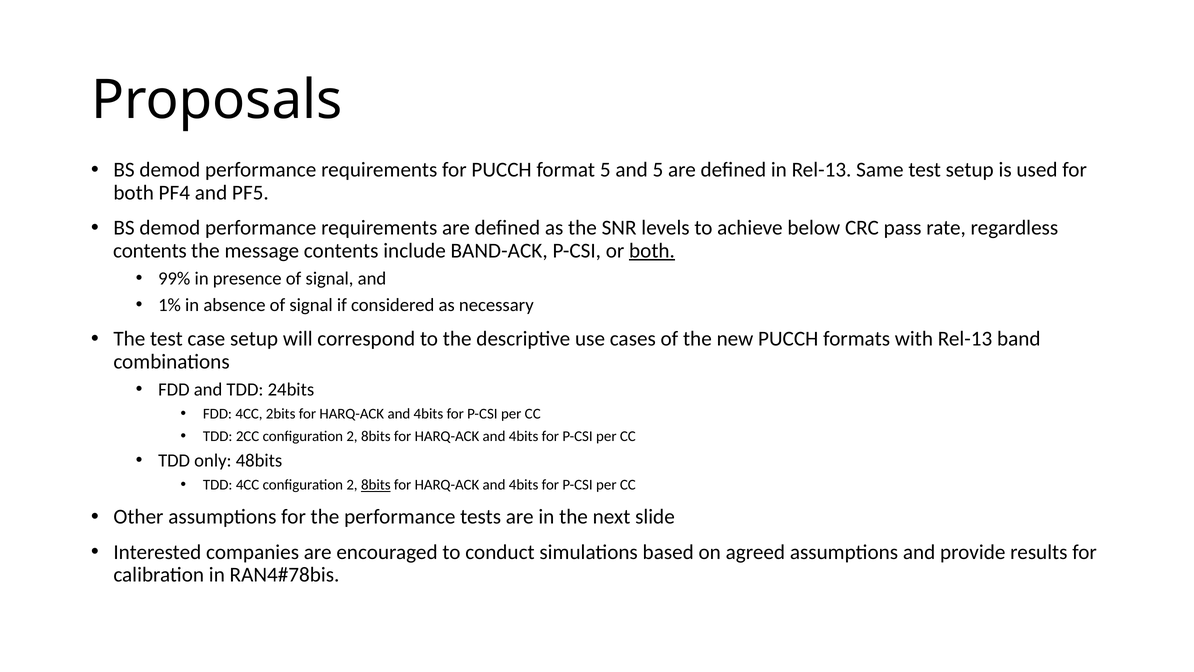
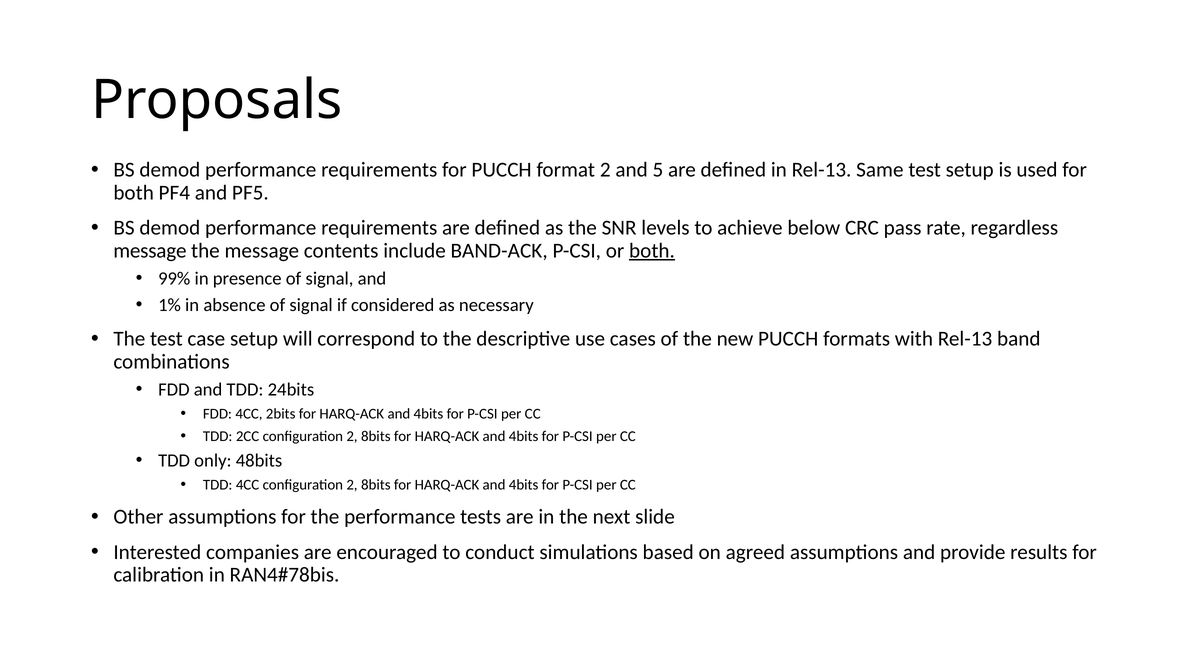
format 5: 5 -> 2
contents at (150, 251): contents -> message
8bits at (376, 485) underline: present -> none
